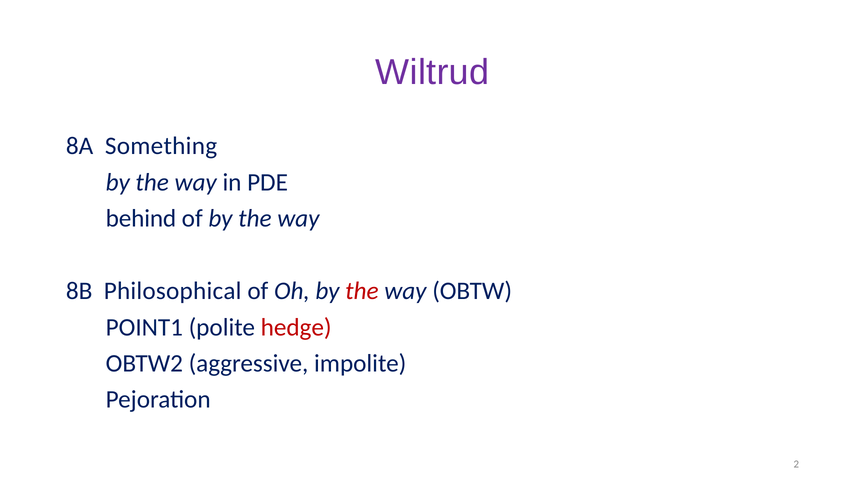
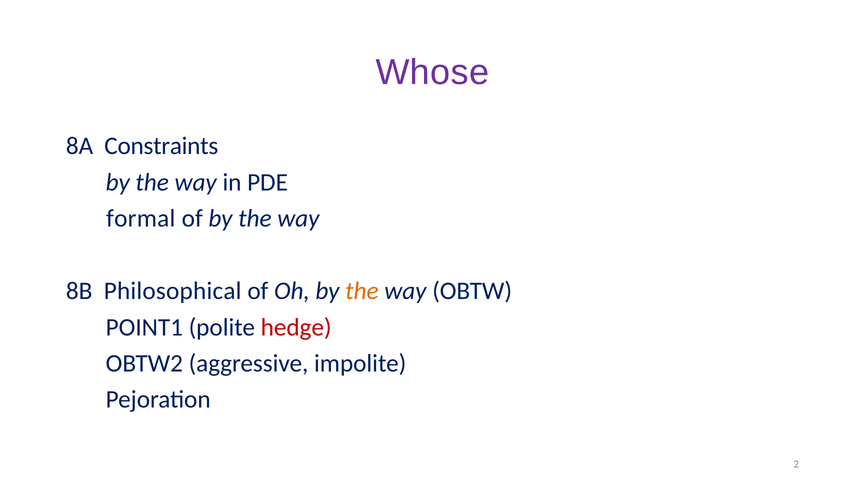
Wiltrud: Wiltrud -> Whose
Something: Something -> Constraints
behind: behind -> formal
the at (362, 291) colour: red -> orange
